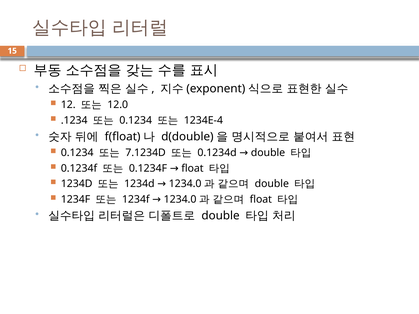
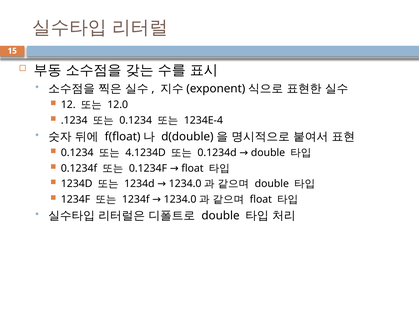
7.1234D: 7.1234D -> 4.1234D
